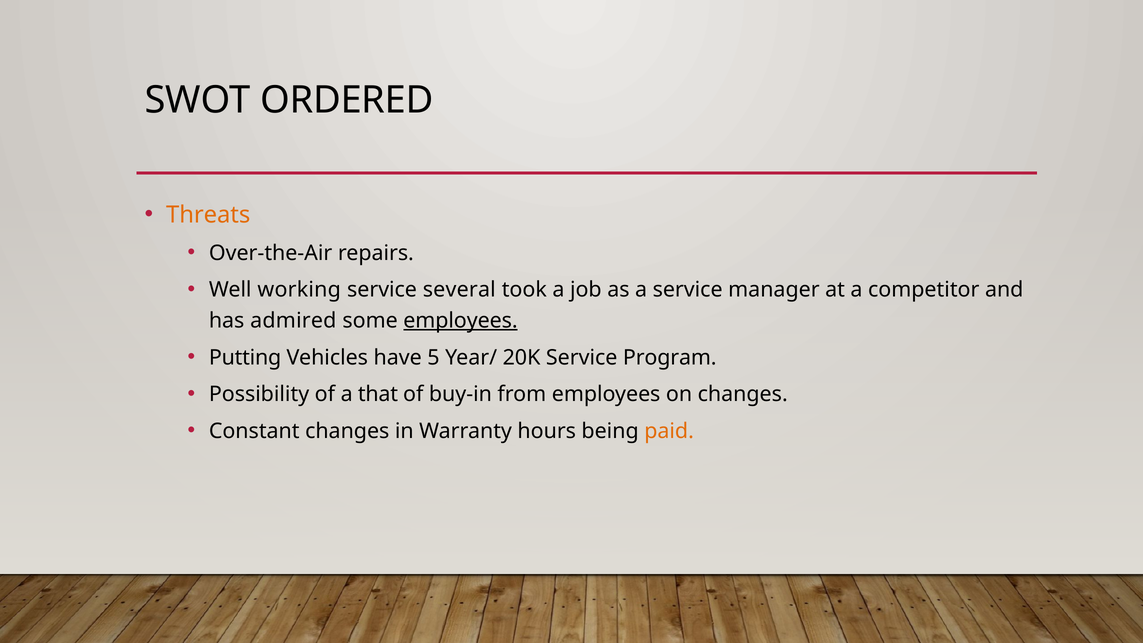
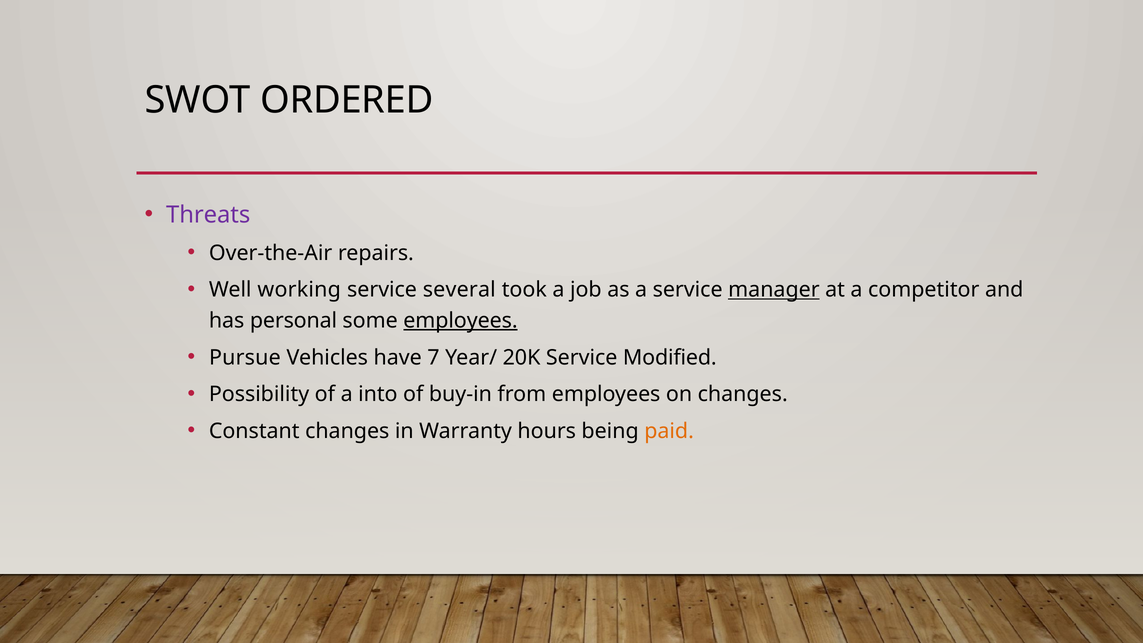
Threats colour: orange -> purple
manager underline: none -> present
admired: admired -> personal
Putting: Putting -> Pursue
5: 5 -> 7
Program: Program -> Modified
that: that -> into
